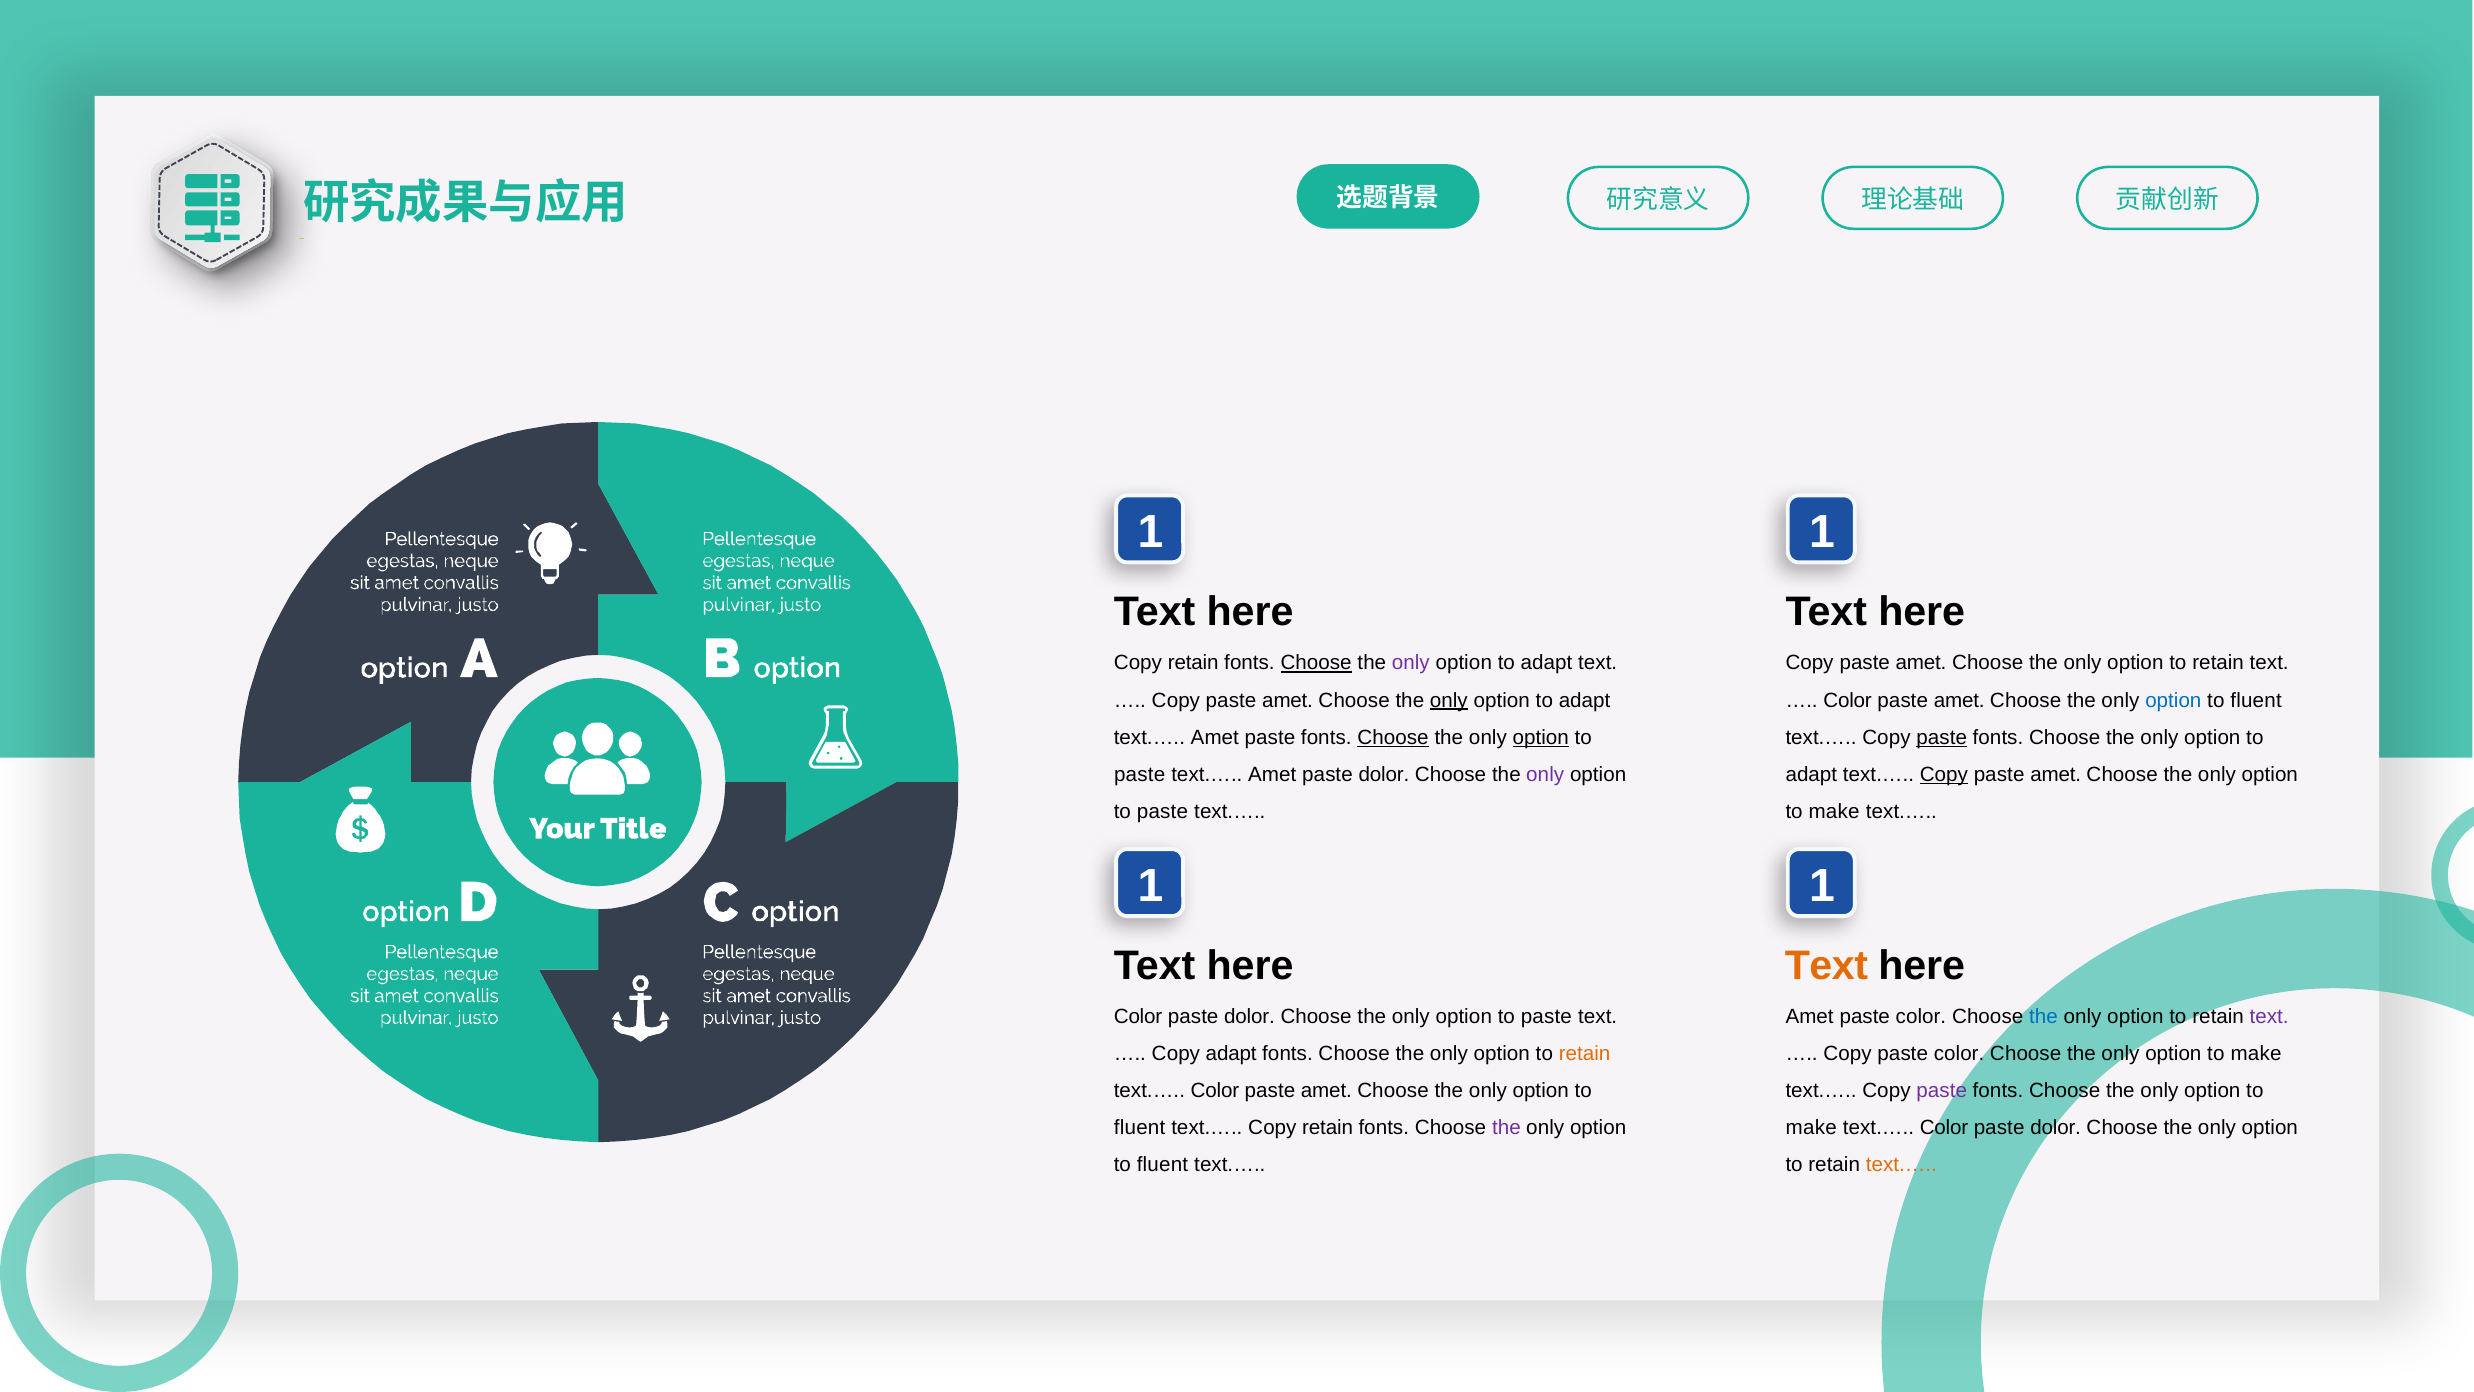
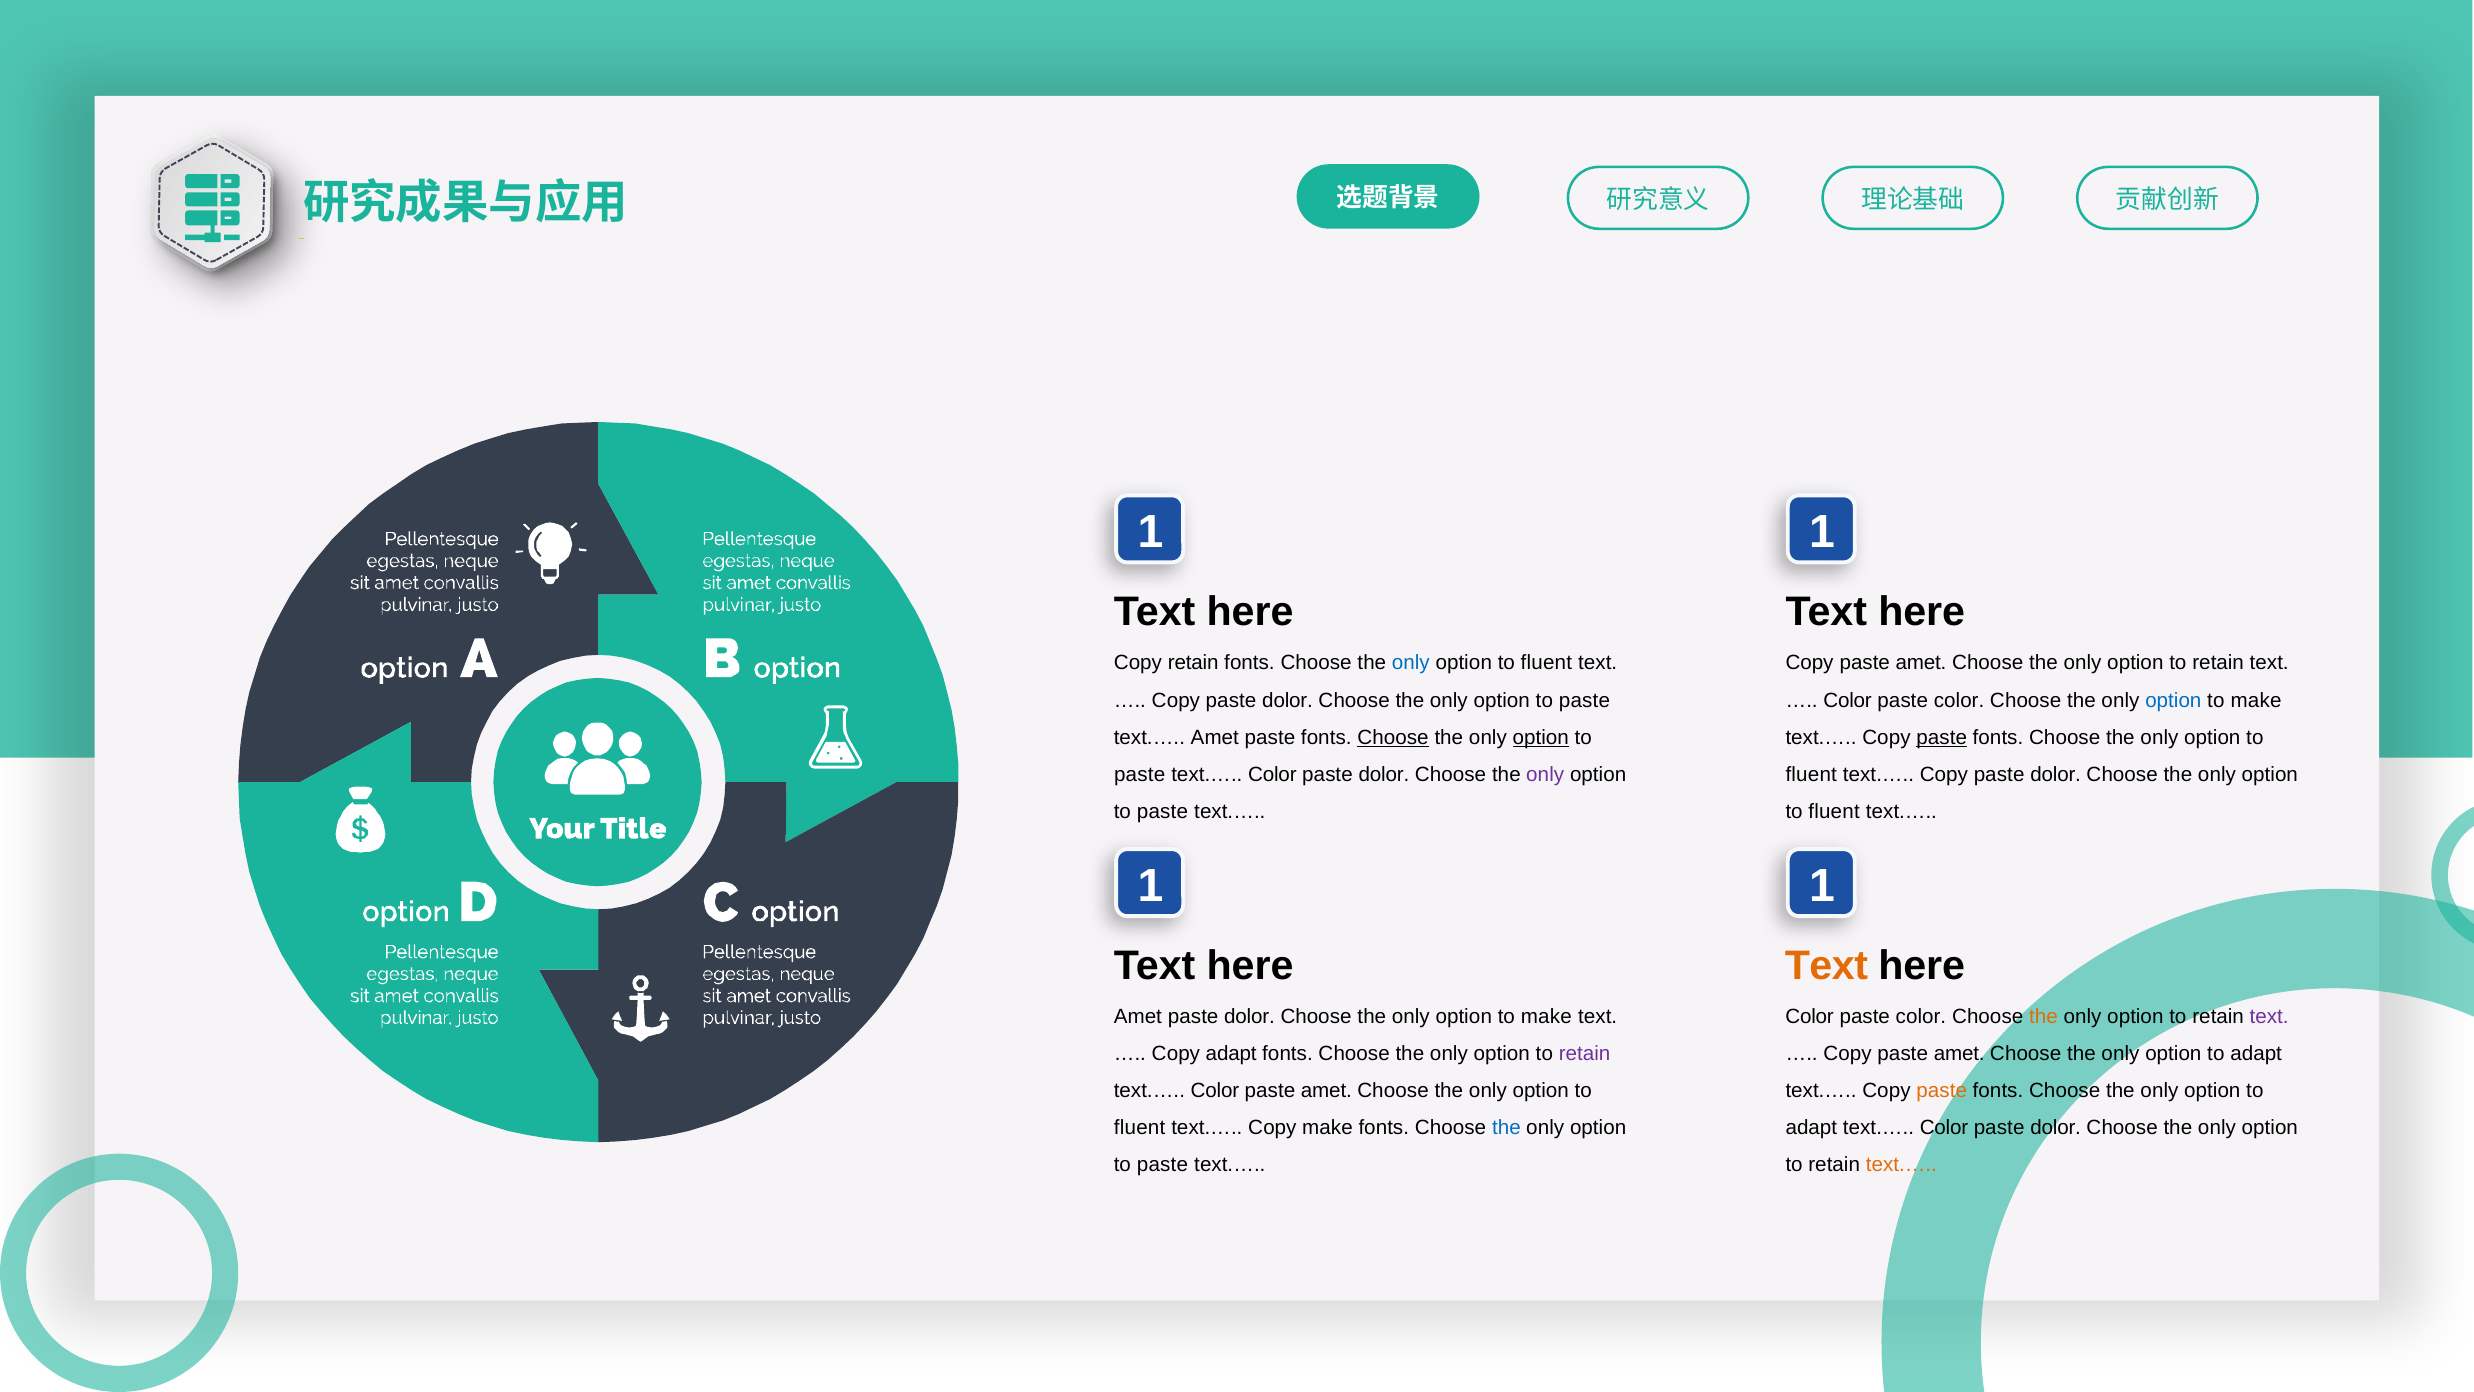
Choose at (1316, 663) underline: present -> none
only at (1411, 663) colour: purple -> blue
adapt at (1546, 663): adapt -> fluent
amet at (1288, 700): amet -> dolor
only at (1449, 700) underline: present -> none
adapt at (1585, 700): adapt -> paste
amet at (1959, 700): amet -> color
fluent at (2256, 700): fluent -> make
Amet at (1272, 774): Amet -> Color
adapt at (1811, 774): adapt -> fluent
Copy at (1944, 774) underline: present -> none
amet at (2056, 774): amet -> dolor
make at (1834, 811): make -> fluent
Color at (1138, 1017): Color -> Amet
paste at (1546, 1017): paste -> make
Amet at (1810, 1017): Amet -> Color
the at (2043, 1017) colour: blue -> orange
retain at (1585, 1054) colour: orange -> purple
color at (1959, 1054): color -> amet
make at (2256, 1054): make -> adapt
paste at (1942, 1091) colour: purple -> orange
text.… Copy retain: retain -> make
the at (1506, 1128) colour: purple -> blue
make at (1811, 1128): make -> adapt
fluent at (1162, 1165): fluent -> paste
